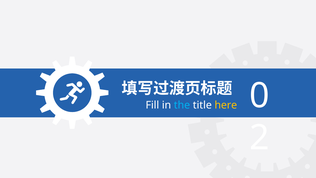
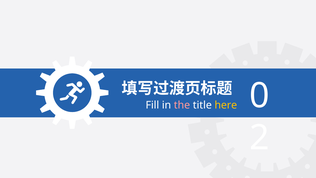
the colour: light blue -> pink
